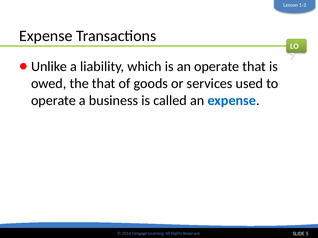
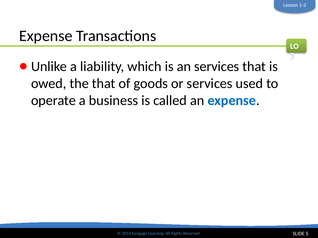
an operate: operate -> services
